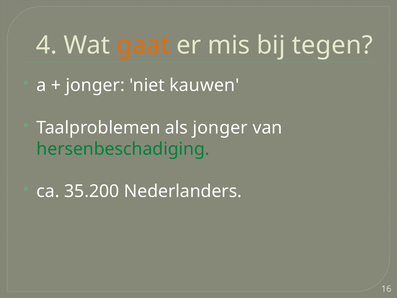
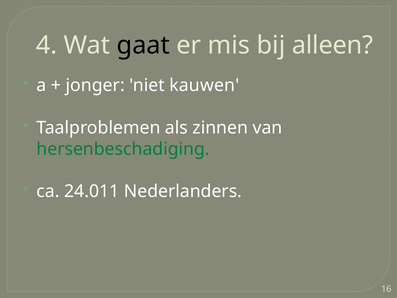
gaat colour: orange -> black
tegen: tegen -> alleen
als jonger: jonger -> zinnen
35.200: 35.200 -> 24.011
